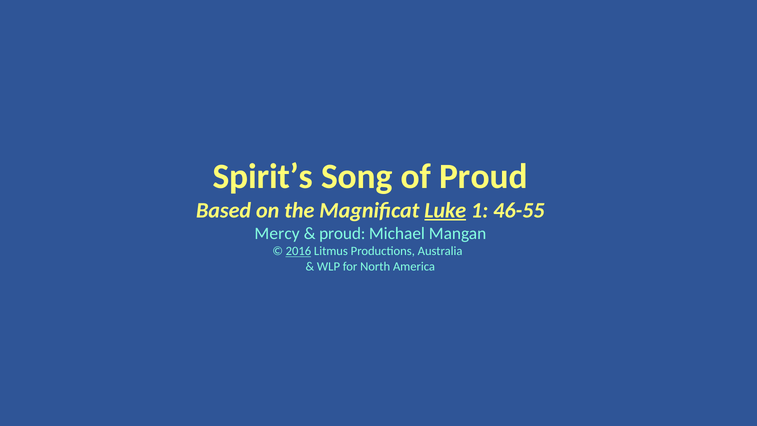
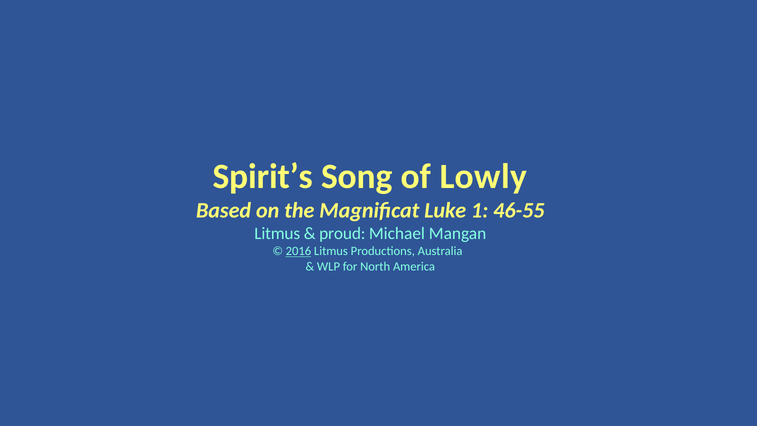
of Proud: Proud -> Lowly
Luke underline: present -> none
Mercy at (277, 234): Mercy -> Litmus
